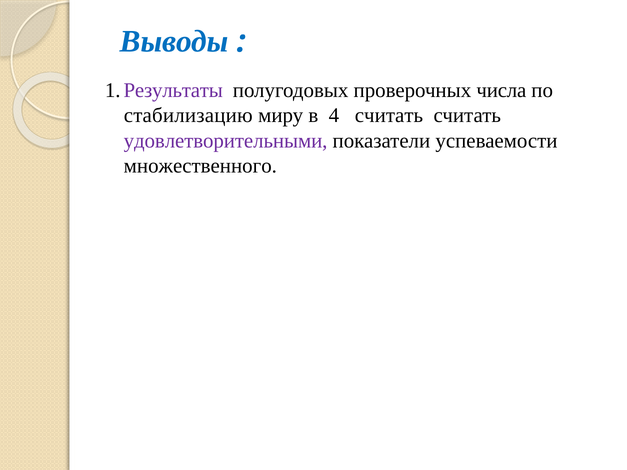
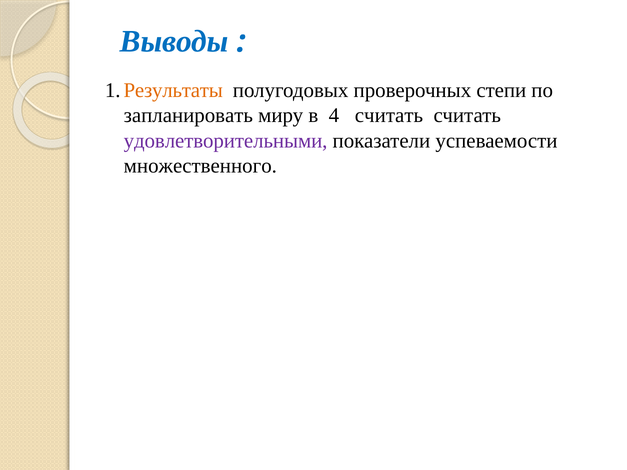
Результаты colour: purple -> orange
числа: числа -> степи
стабилизацию: стабилизацию -> запланировать
